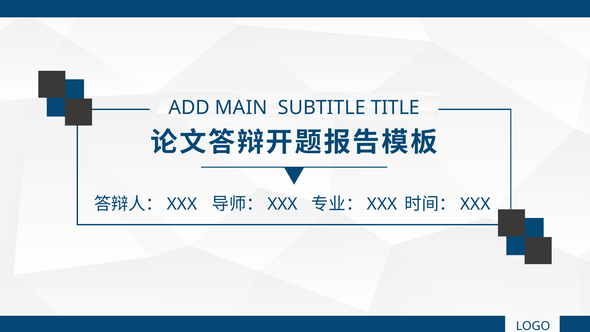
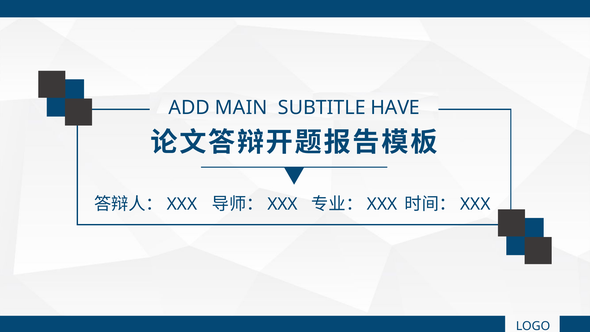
TITLE: TITLE -> HAVE
